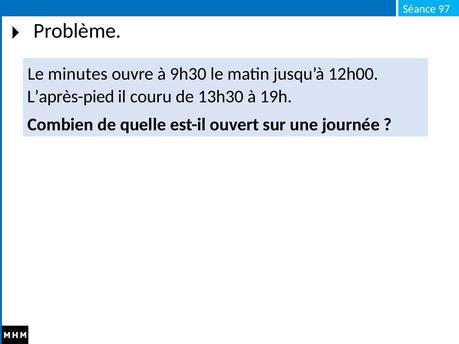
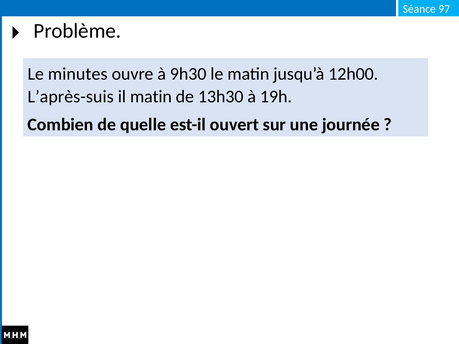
L’après-pied: L’après-pied -> L’après-suis
il couru: couru -> matin
